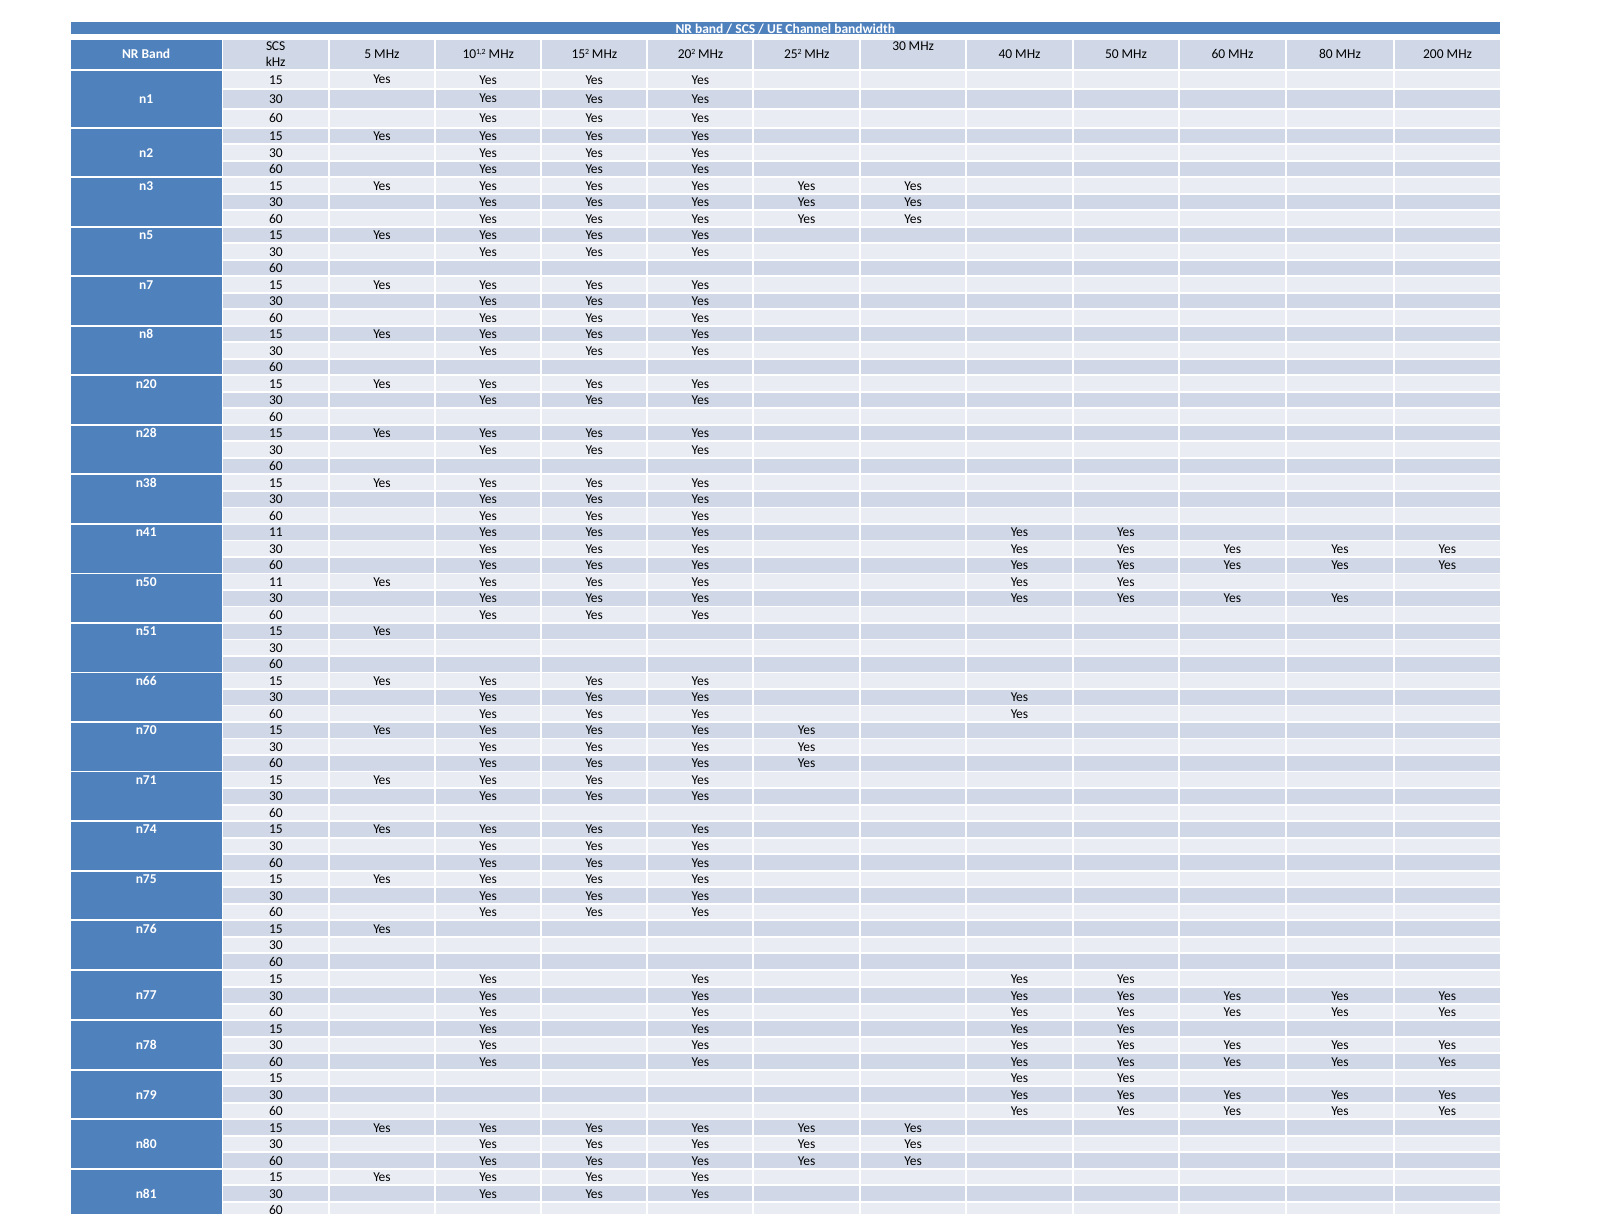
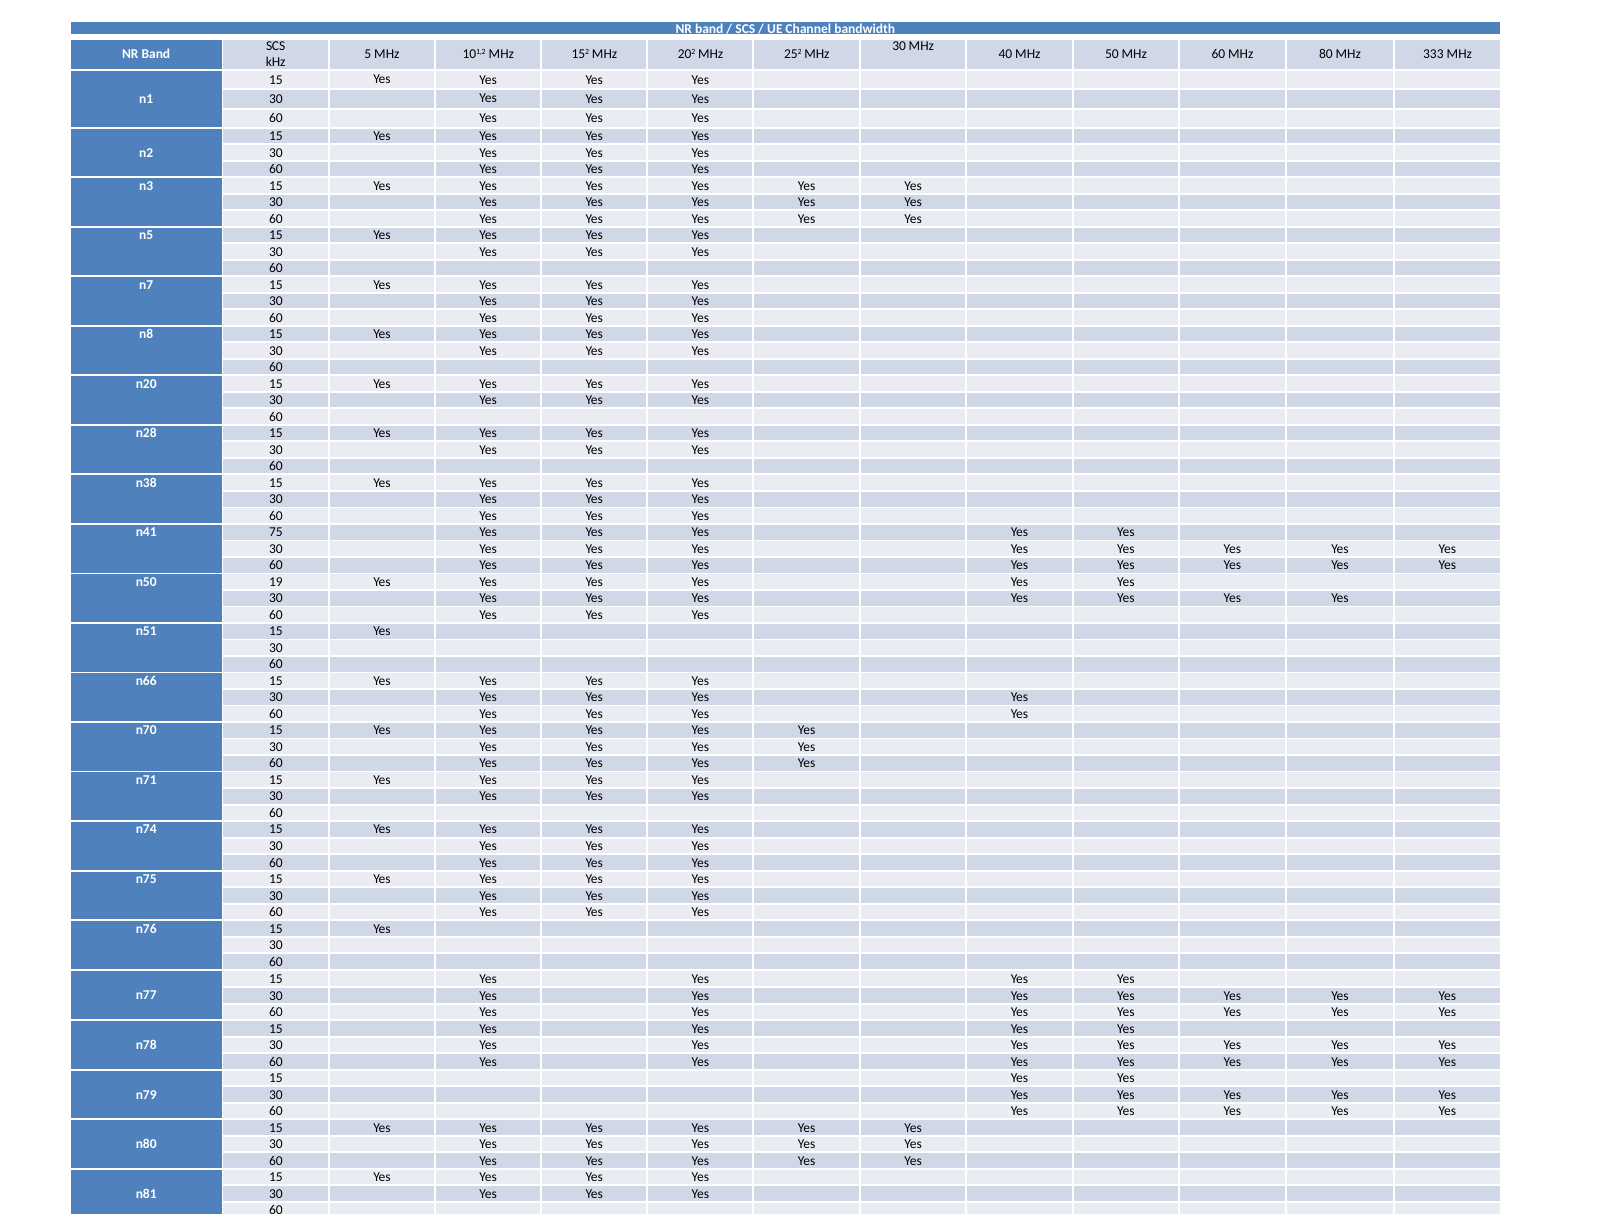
200: 200 -> 333
n41 11: 11 -> 75
n50 11: 11 -> 19
